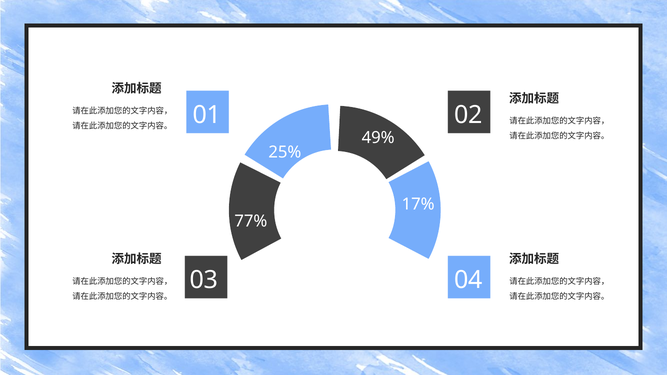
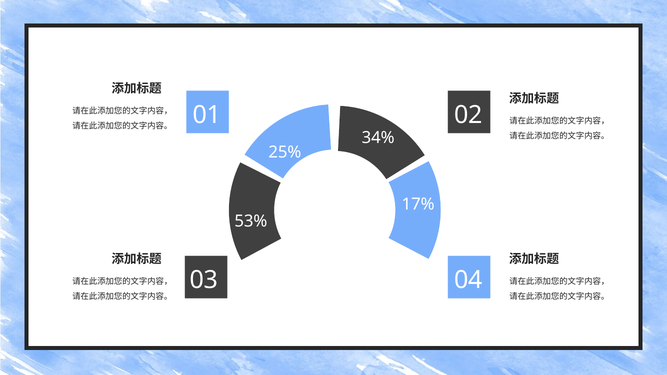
49%: 49% -> 34%
77%: 77% -> 53%
